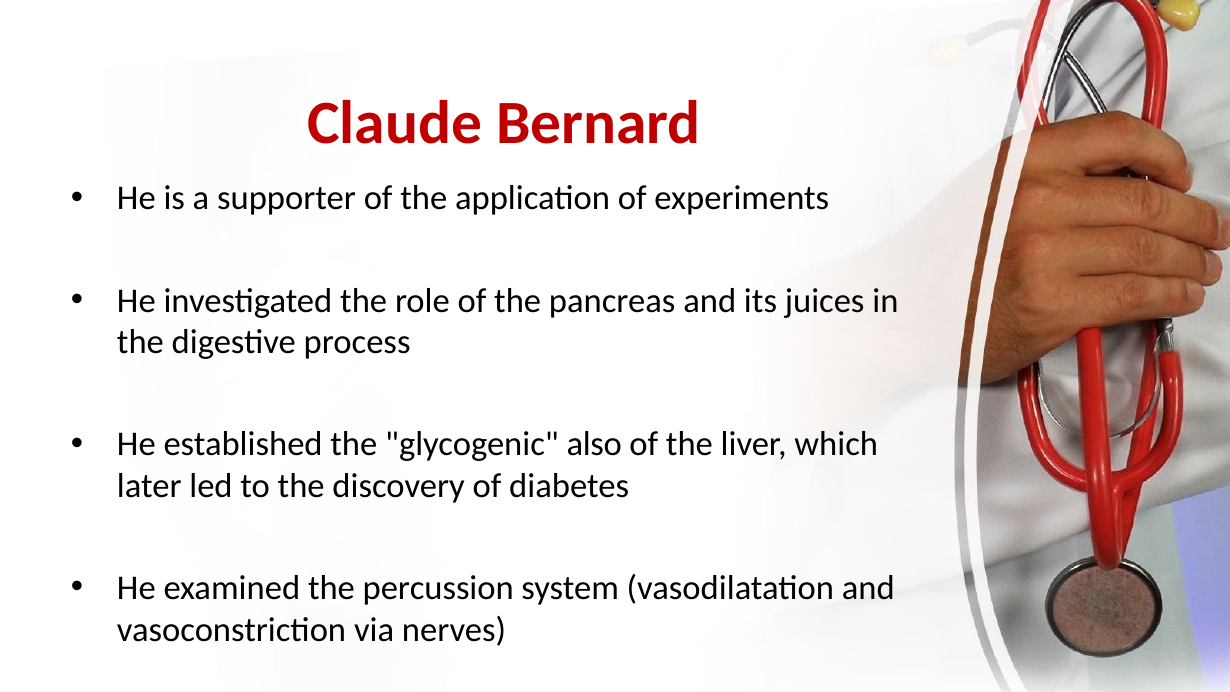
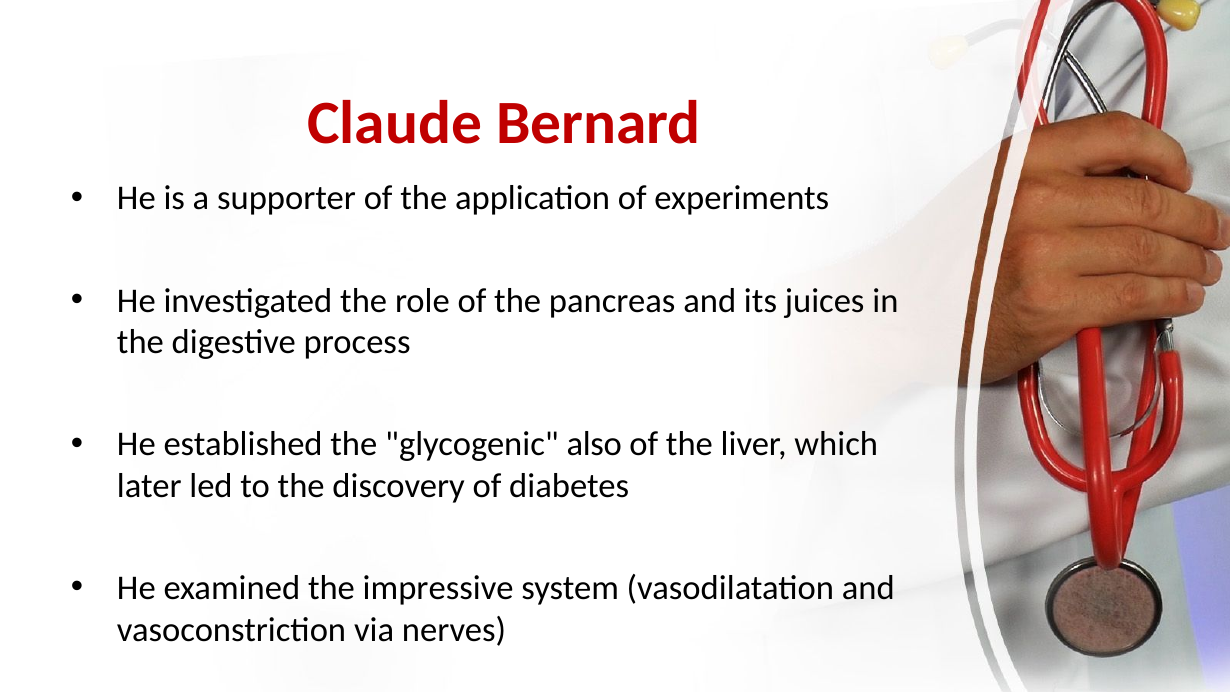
percussion: percussion -> impressive
